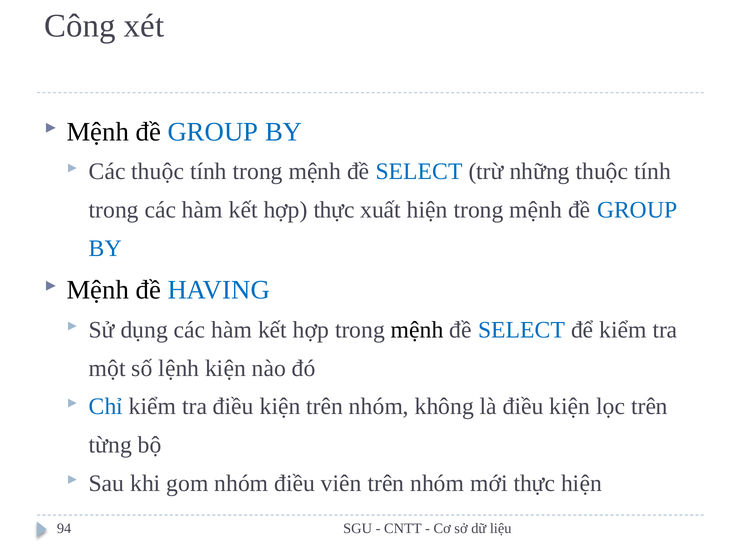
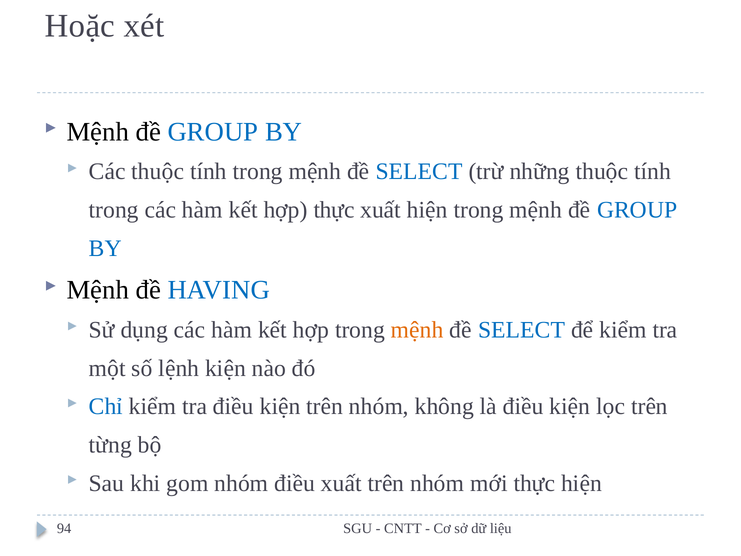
Công: Công -> Hoặc
mệnh at (417, 330) colour: black -> orange
điều viên: viên -> xuất
